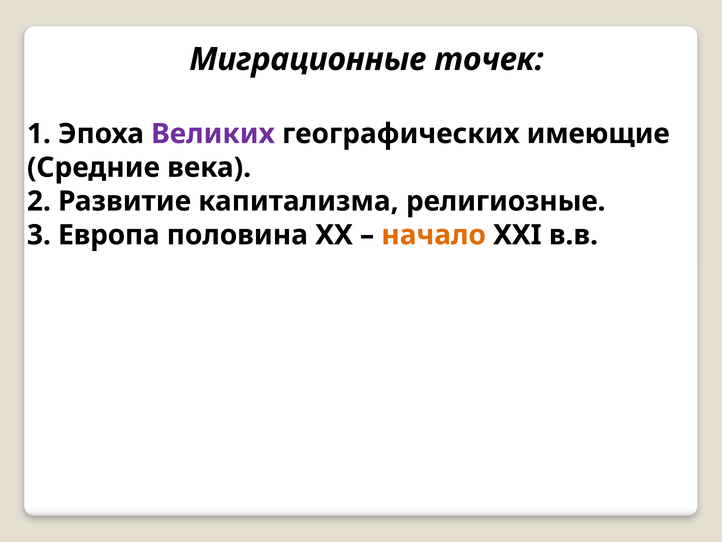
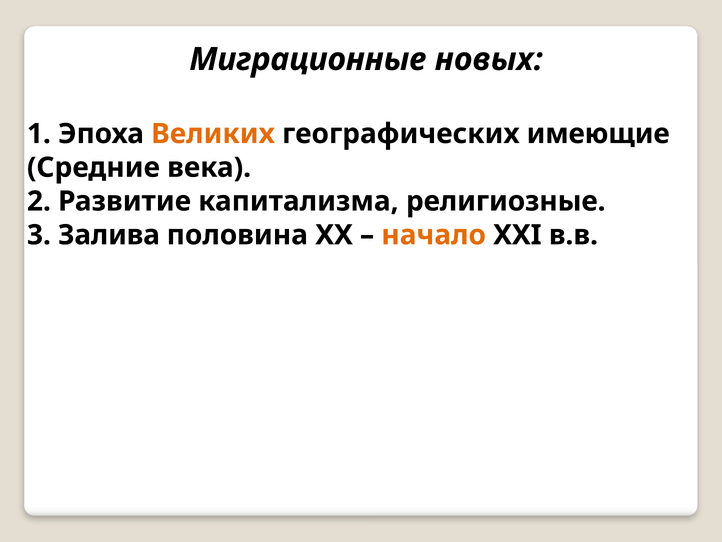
точек: точек -> новых
Великих colour: purple -> orange
Европа: Европа -> Залива
